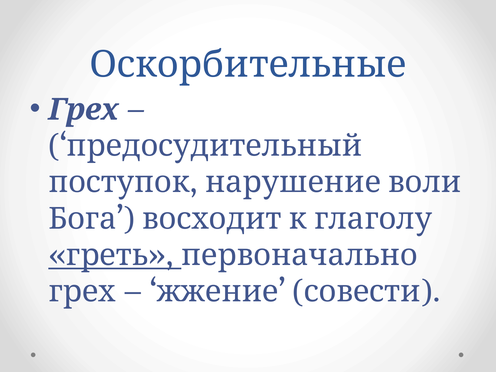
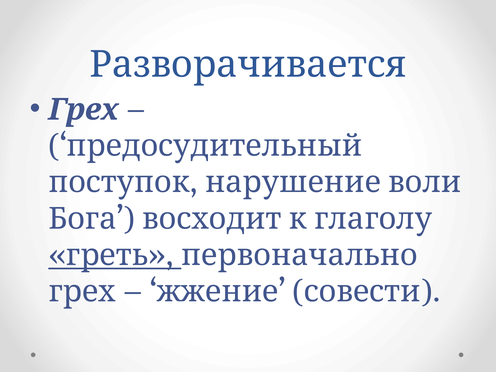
Оскорбительные: Оскорбительные -> Разворачивается
